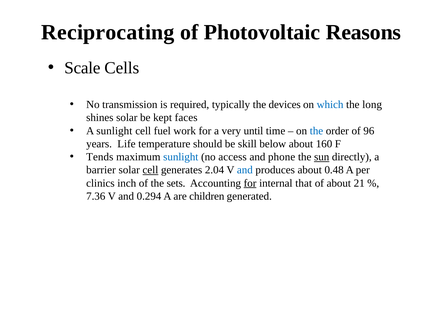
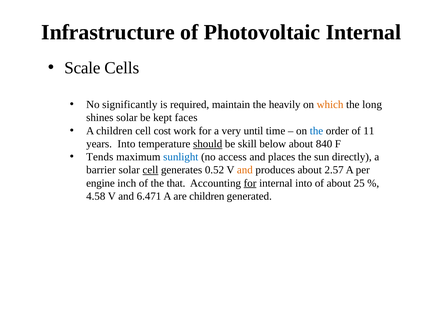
Reciprocating: Reciprocating -> Infrastructure
Photovoltaic Reasons: Reasons -> Internal
transmission: transmission -> significantly
typically: typically -> maintain
devices: devices -> heavily
which colour: blue -> orange
A sunlight: sunlight -> children
fuel: fuel -> cost
96: 96 -> 11
years Life: Life -> Into
should underline: none -> present
160: 160 -> 840
phone: phone -> places
sun underline: present -> none
2.04: 2.04 -> 0.52
and at (245, 170) colour: blue -> orange
0.48: 0.48 -> 2.57
clinics: clinics -> engine
sets: sets -> that
internal that: that -> into
21: 21 -> 25
7.36: 7.36 -> 4.58
0.294: 0.294 -> 6.471
